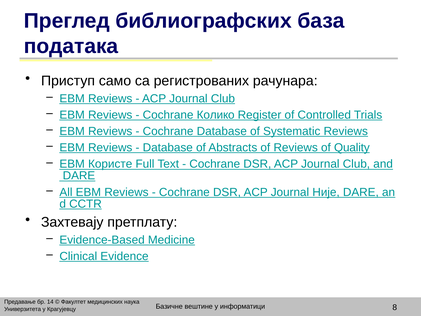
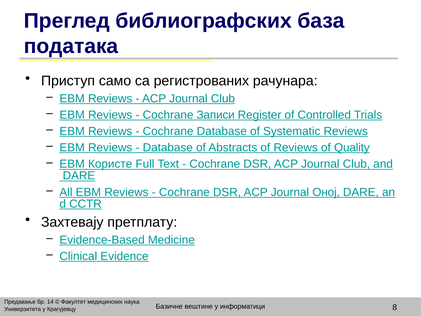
Колико: Колико -> Записи
Није: Није -> Оној
